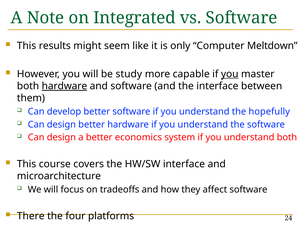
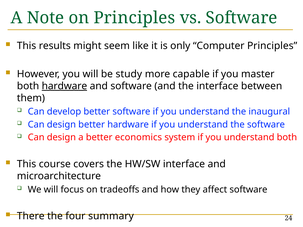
on Integrated: Integrated -> Principles
Computer Meltdown: Meltdown -> Principles
you at (230, 74) underline: present -> none
hopefully: hopefully -> inaugural
platforms: platforms -> summary
